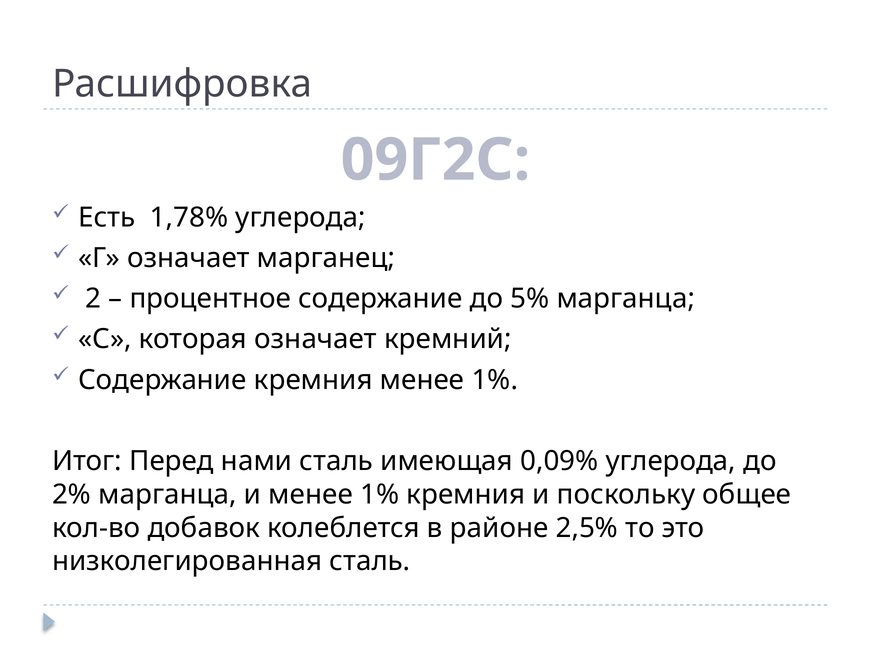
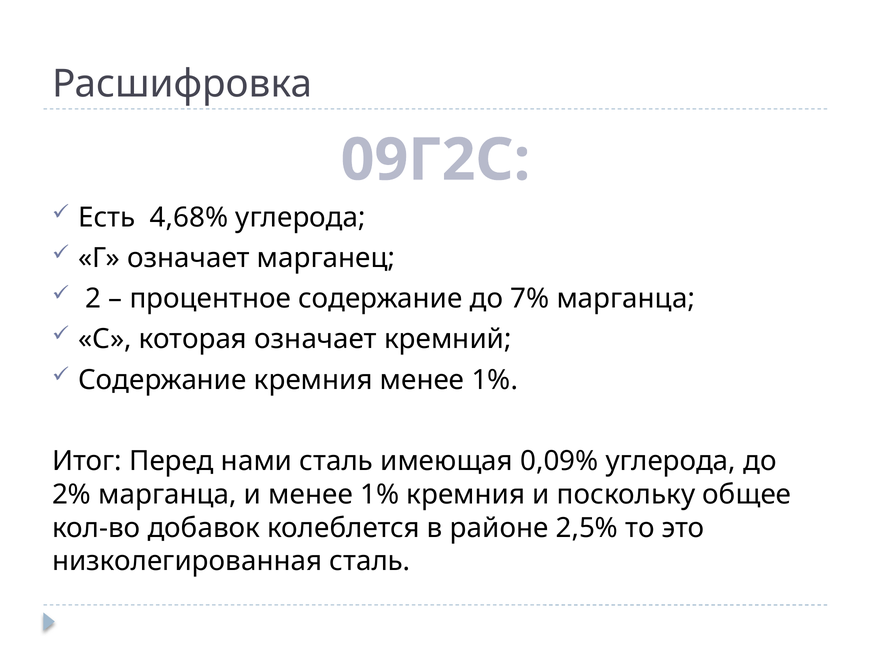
1,78%: 1,78% -> 4,68%
5%: 5% -> 7%
